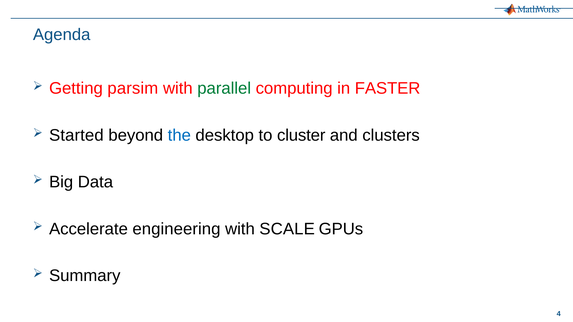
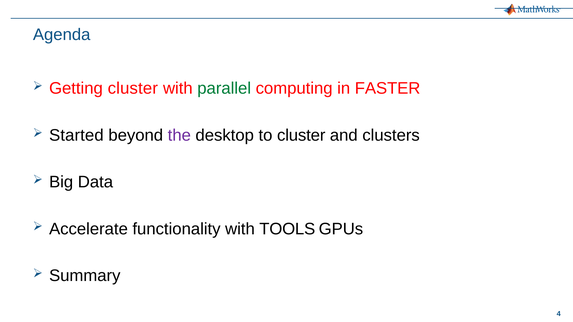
Getting parsim: parsim -> cluster
the colour: blue -> purple
engineering: engineering -> functionality
SCALE: SCALE -> TOOLS
